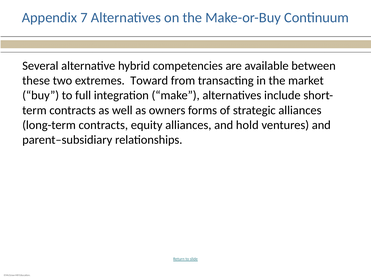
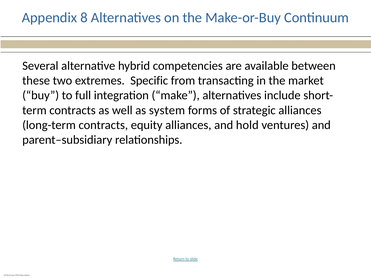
7: 7 -> 8
Toward: Toward -> Specific
owners: owners -> system
